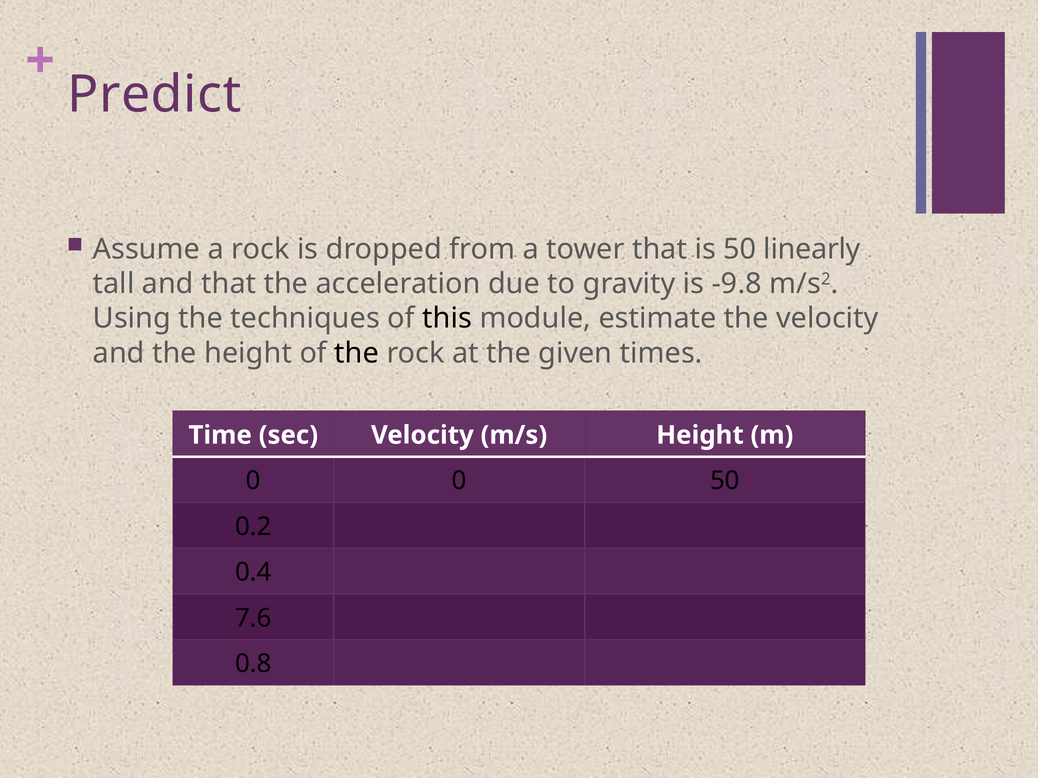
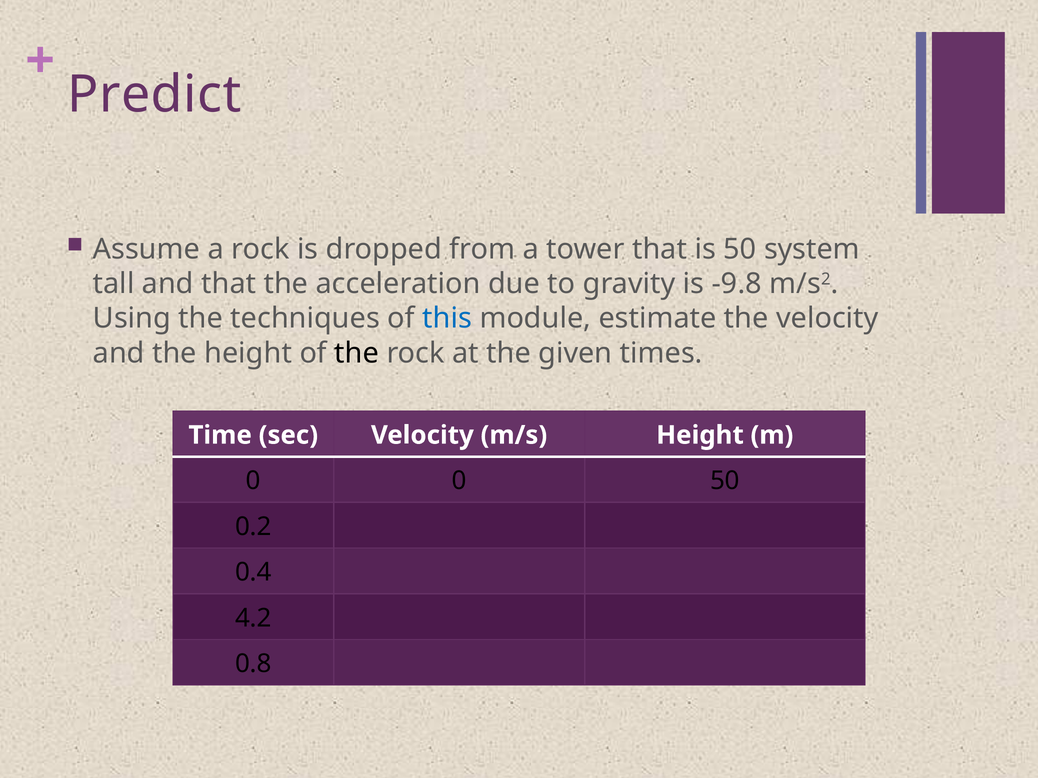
linearly: linearly -> system
this colour: black -> blue
7.6: 7.6 -> 4.2
